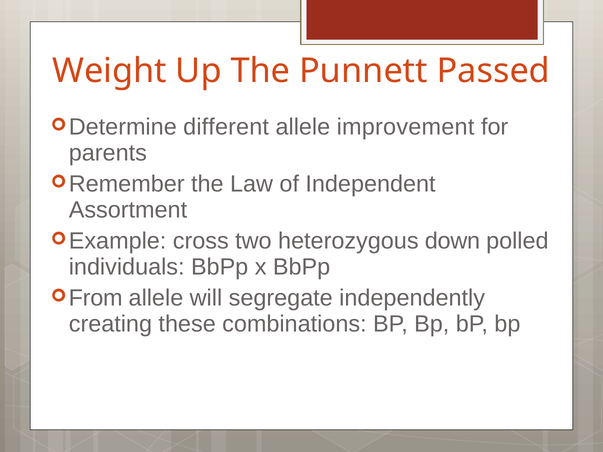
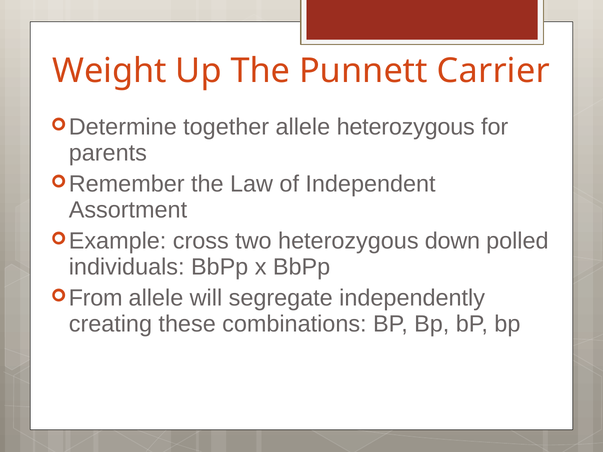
Passed: Passed -> Carrier
different: different -> together
allele improvement: improvement -> heterozygous
